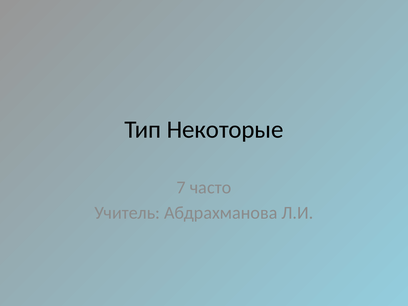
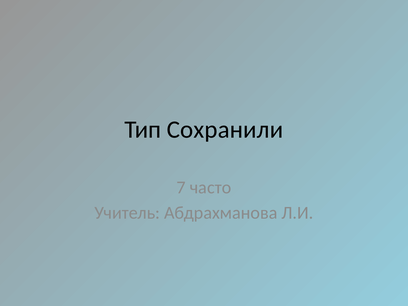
Некоторые: Некоторые -> Сохранили
